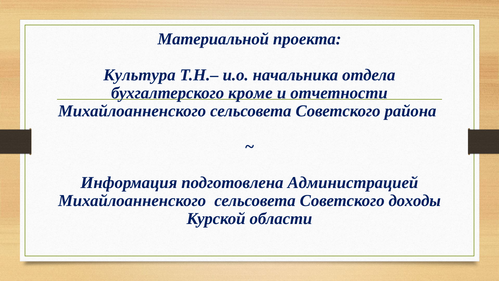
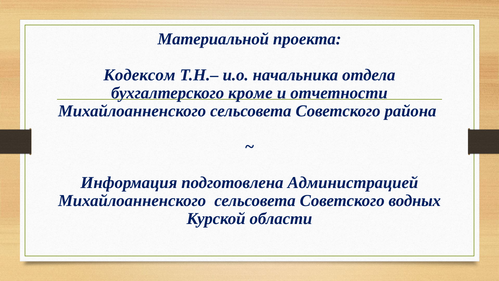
Культура: Культура -> Кодексом
доходы: доходы -> водных
